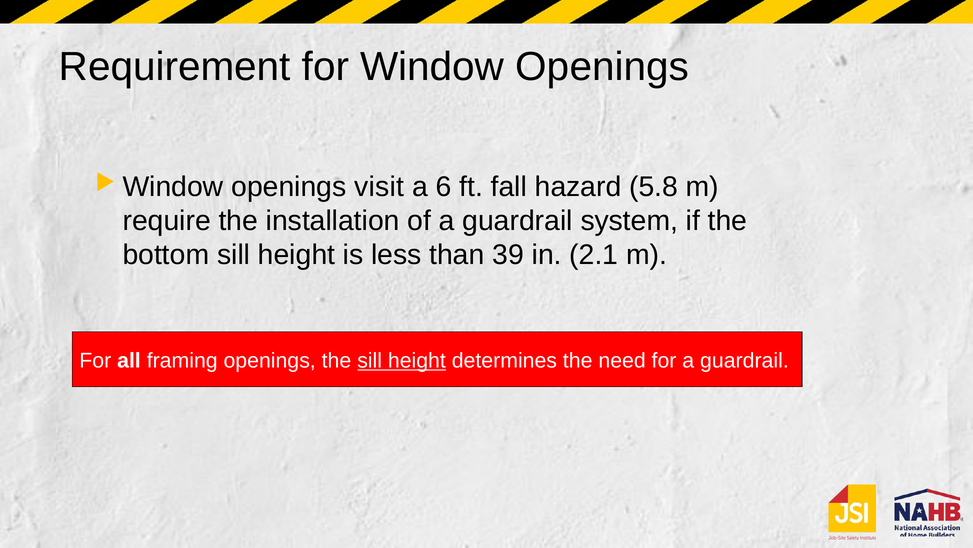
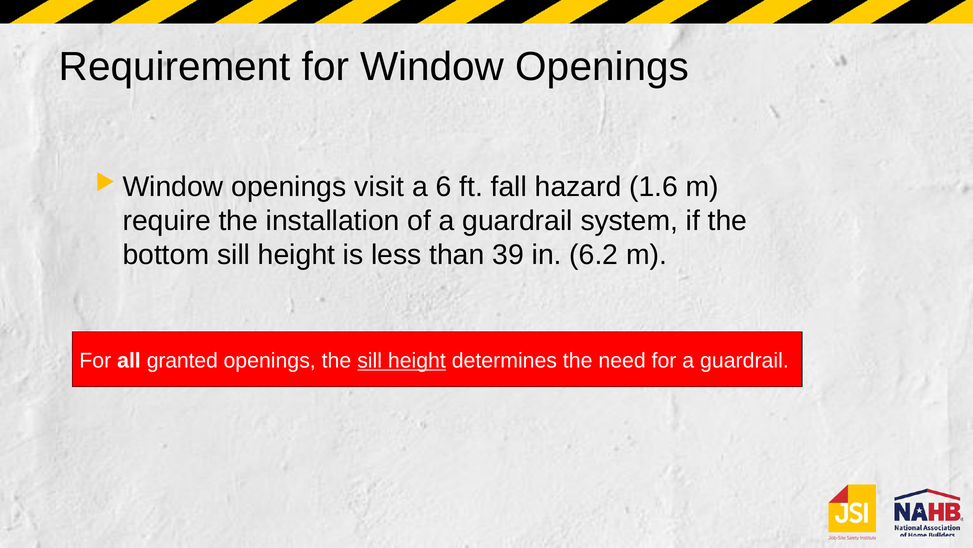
5.8: 5.8 -> 1.6
2.1: 2.1 -> 6.2
framing: framing -> granted
